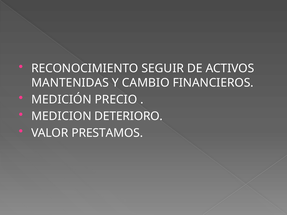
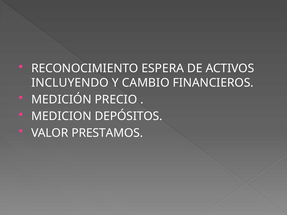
SEGUIR: SEGUIR -> ESPERA
MANTENIDAS: MANTENIDAS -> INCLUYENDO
DETERIORO: DETERIORO -> DEPÓSITOS
